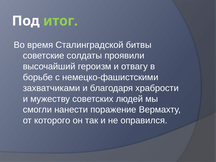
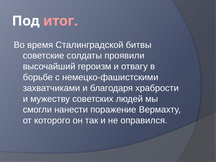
итог colour: light green -> pink
